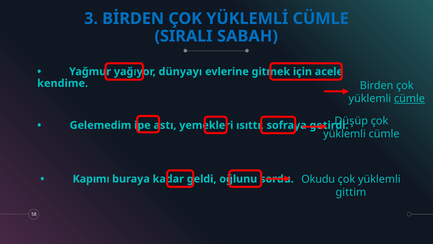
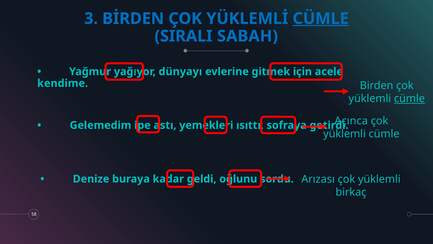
CÜMLE at (321, 19) underline: none -> present
Düşüp: Düşüp -> Açınca
Okudu: Okudu -> Arızası
Kapımı: Kapımı -> Denize
gittim: gittim -> birkaç
